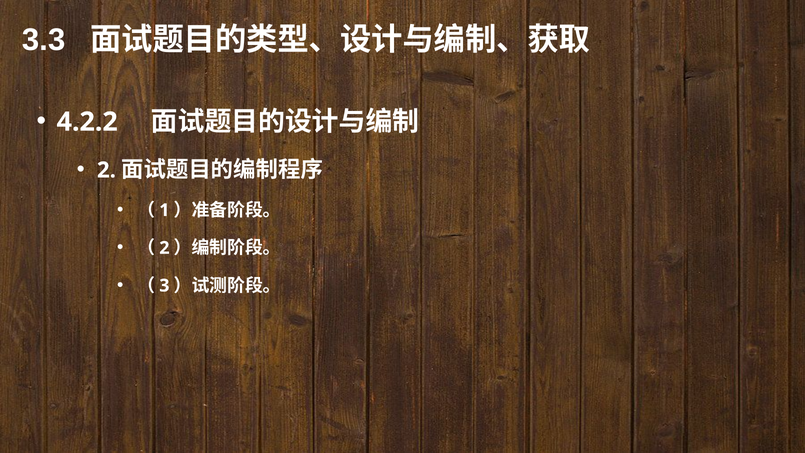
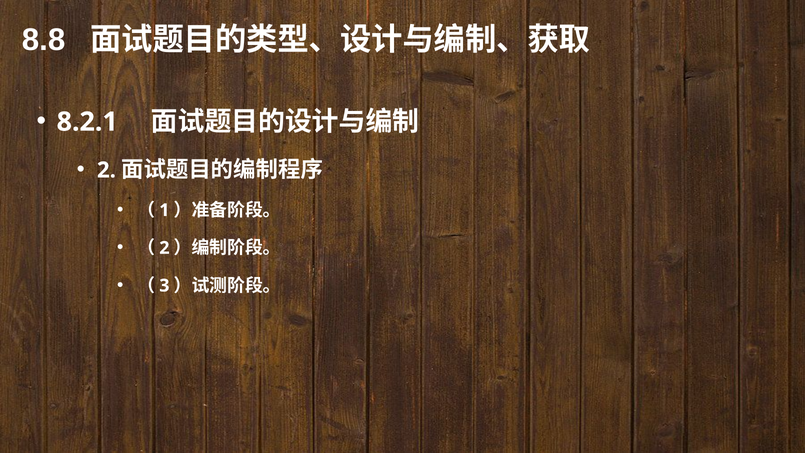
3.3: 3.3 -> 8.8
4.2.2: 4.2.2 -> 8.2.1
